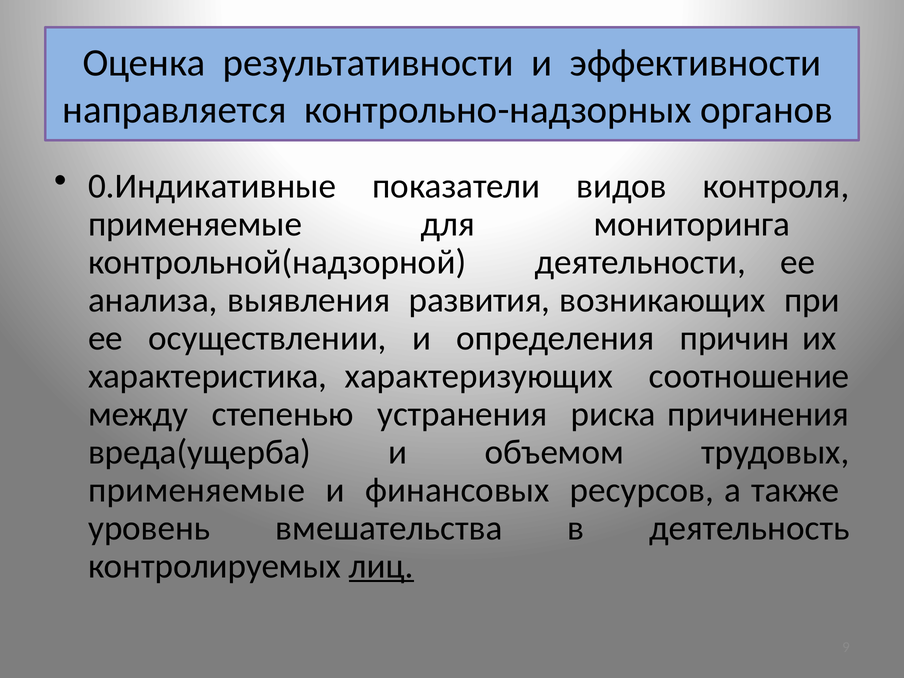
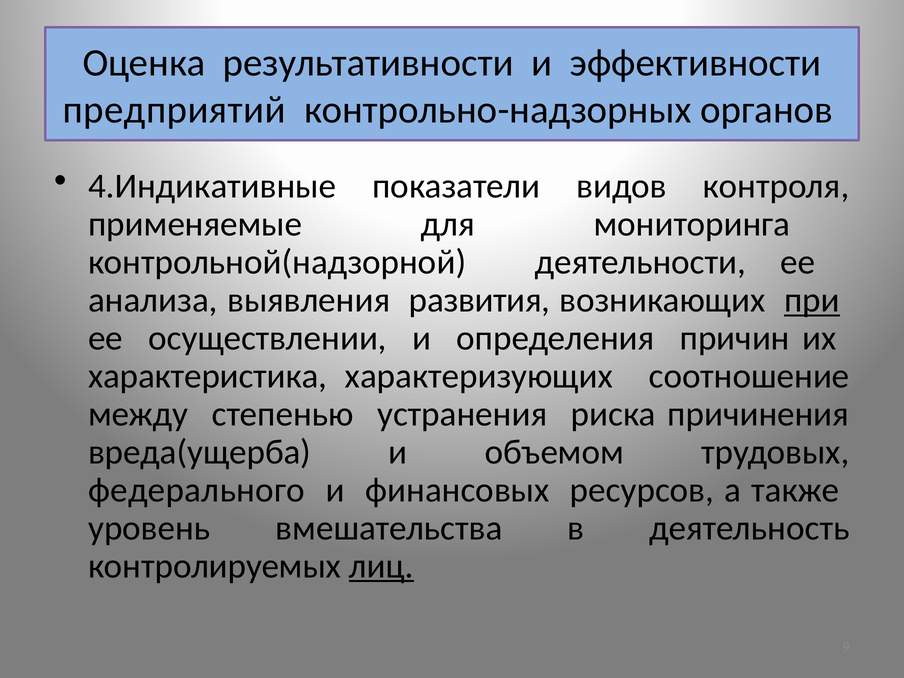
направляется: направляется -> предприятий
0.Индикативные: 0.Индикативные -> 4.Индикативные
при underline: none -> present
применяемые at (197, 490): применяемые -> федерального
